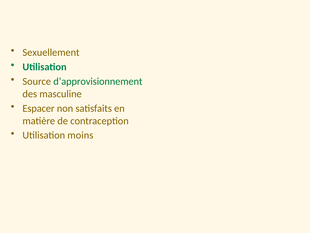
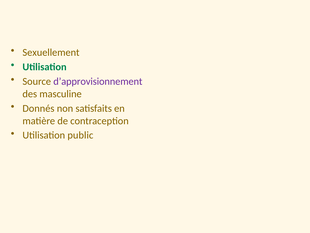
d’approvisionnement colour: green -> purple
Espacer: Espacer -> Donnés
moins: moins -> public
